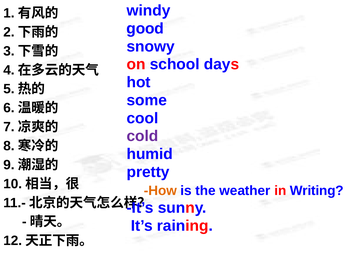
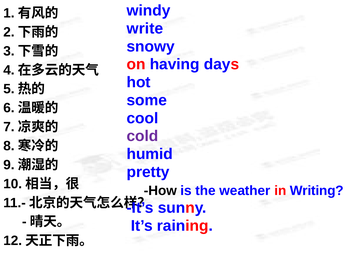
good: good -> write
school: school -> having
How colour: orange -> black
